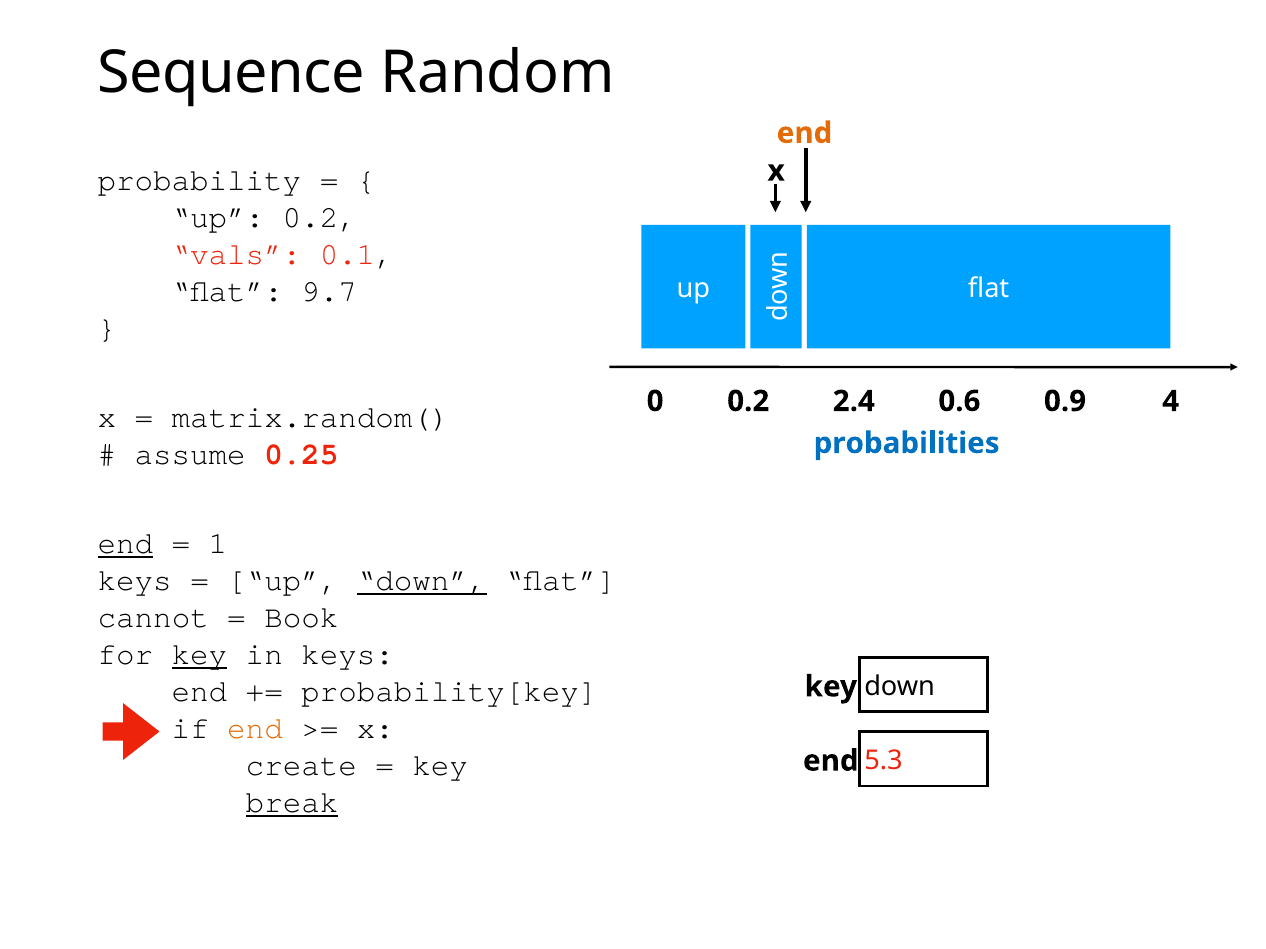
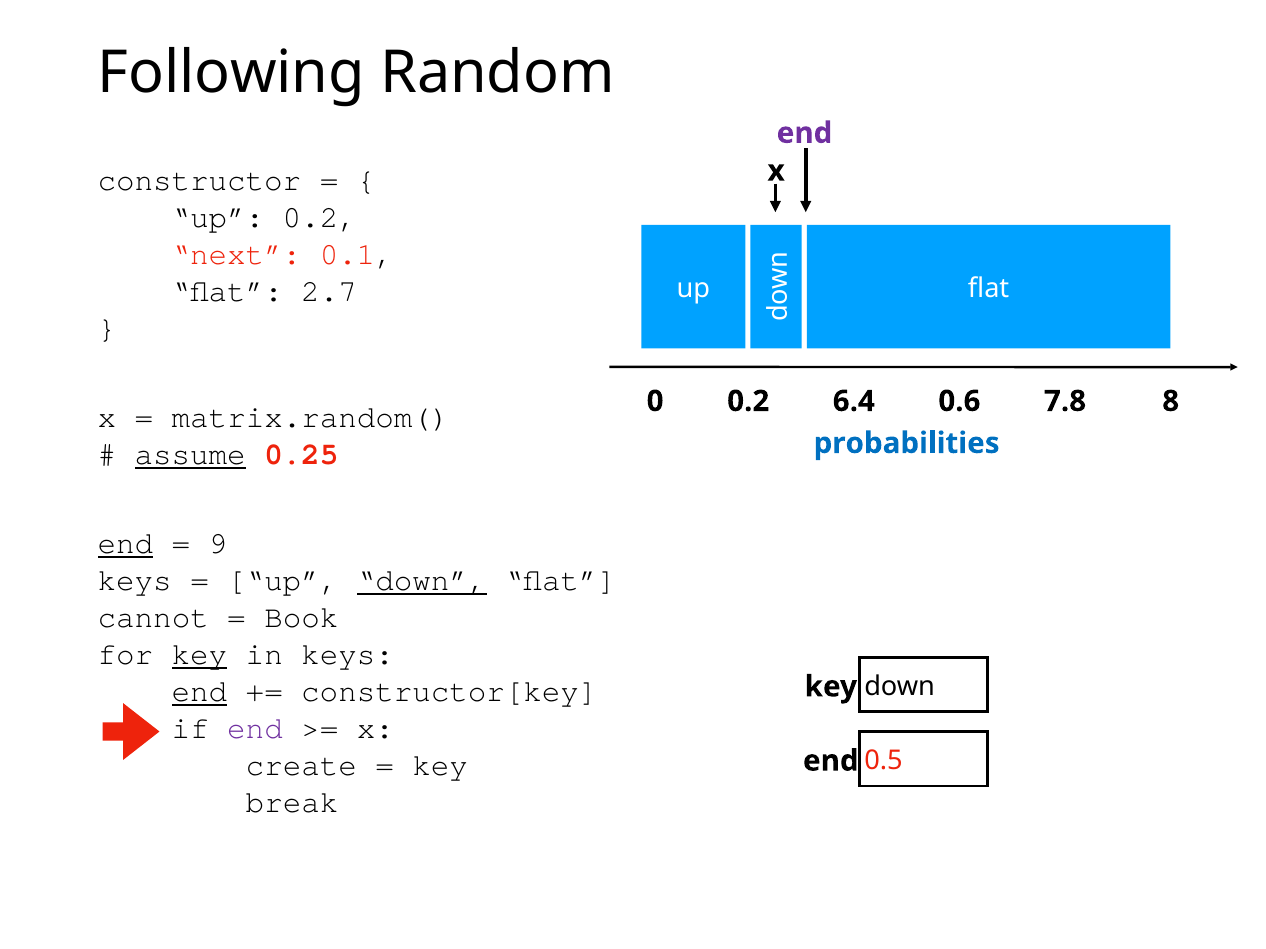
Sequence: Sequence -> Following
end at (805, 133) colour: orange -> purple
probability: probability -> constructor
vals: vals -> next
9.7: 9.7 -> 2.7
2.4: 2.4 -> 6.4
0.9: 0.9 -> 7.8
4: 4 -> 8
assume underline: none -> present
1: 1 -> 9
end at (199, 692) underline: none -> present
probability[key: probability[key -> constructor[key
end at (255, 729) colour: orange -> purple
5.3: 5.3 -> 0.5
break underline: present -> none
